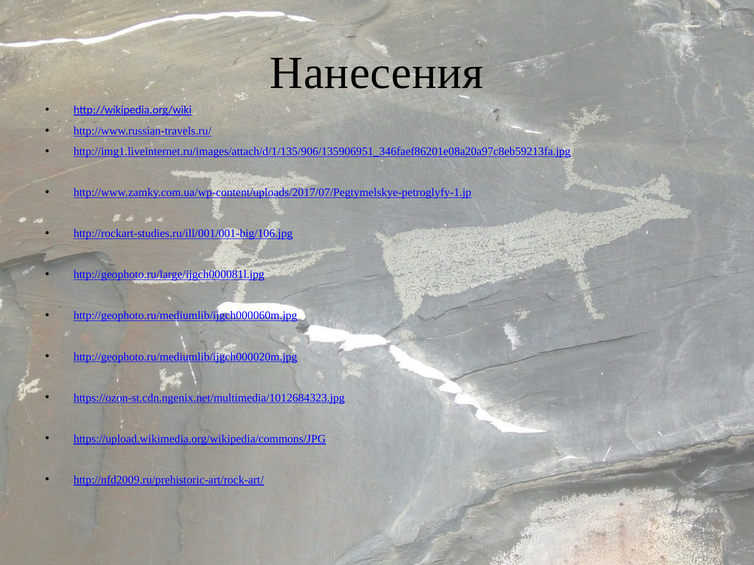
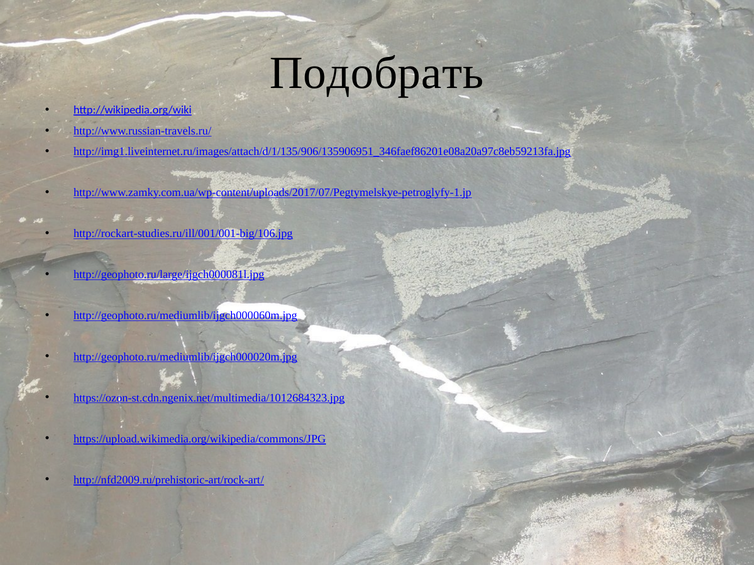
Нанесения: Нанесения -> Подобрать
